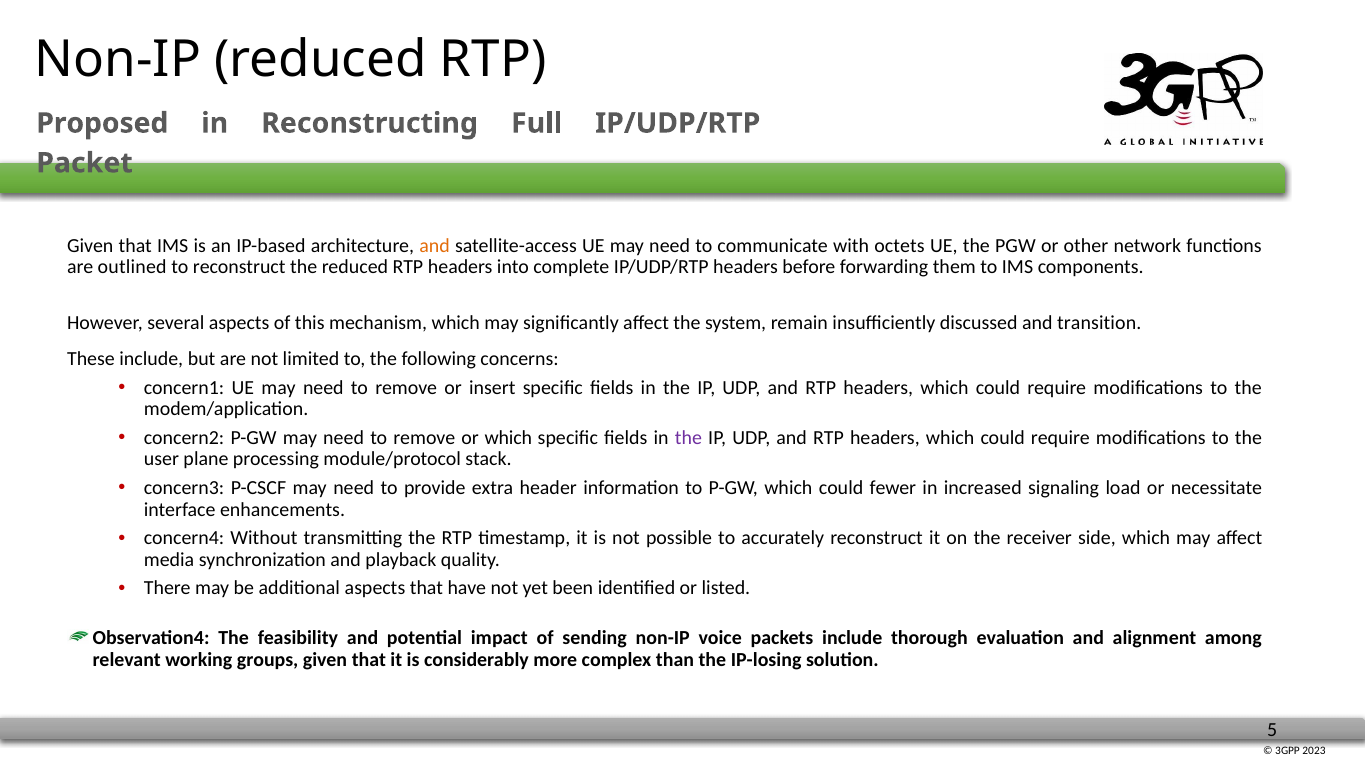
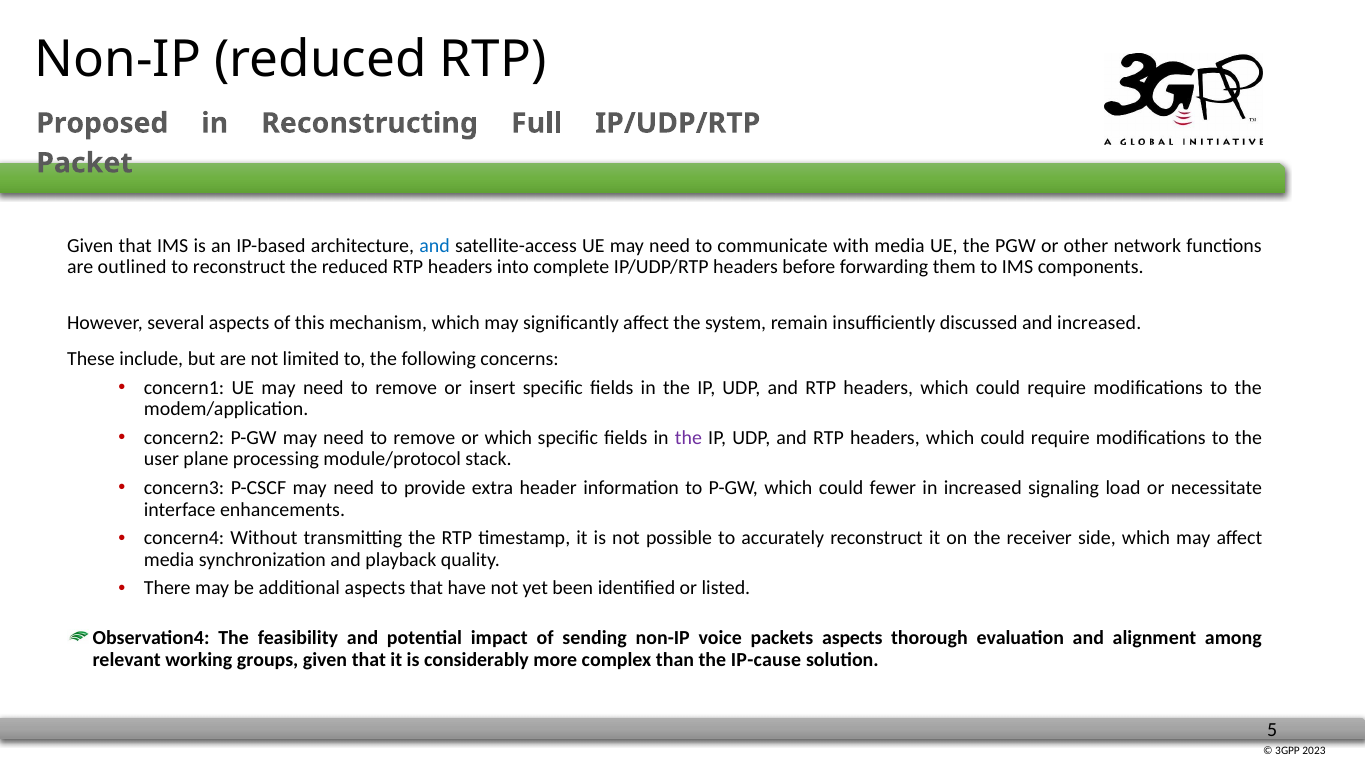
and at (435, 246) colour: orange -> blue
with octets: octets -> media
and transition: transition -> increased
packets include: include -> aspects
IP-losing: IP-losing -> IP-cause
